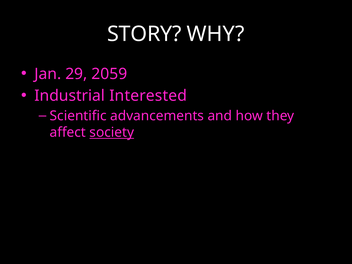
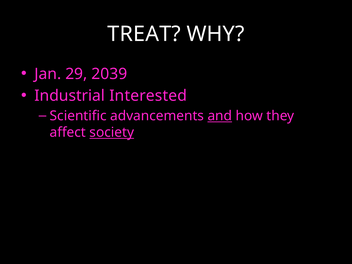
STORY: STORY -> TREAT
2059: 2059 -> 2039
and underline: none -> present
